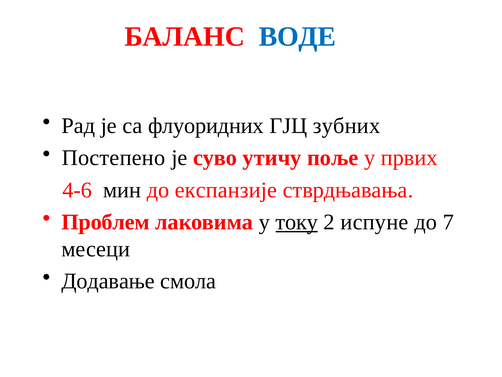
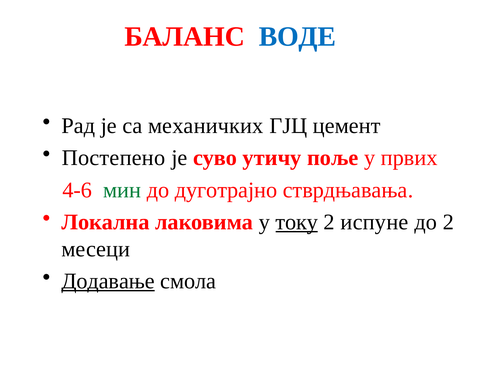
флуоридних: флуоридних -> механичких
зубних: зубних -> цемент
мин colour: black -> green
експанзије: експанзије -> дуготрајно
Проблем: Проблем -> Локална
до 7: 7 -> 2
Додавање underline: none -> present
